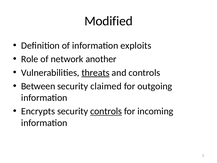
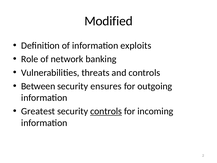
another: another -> banking
threats underline: present -> none
claimed: claimed -> ensures
Encrypts: Encrypts -> Greatest
